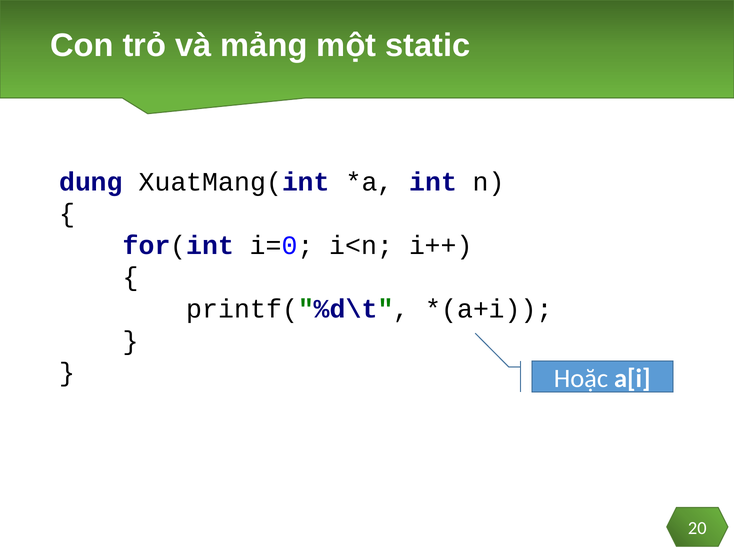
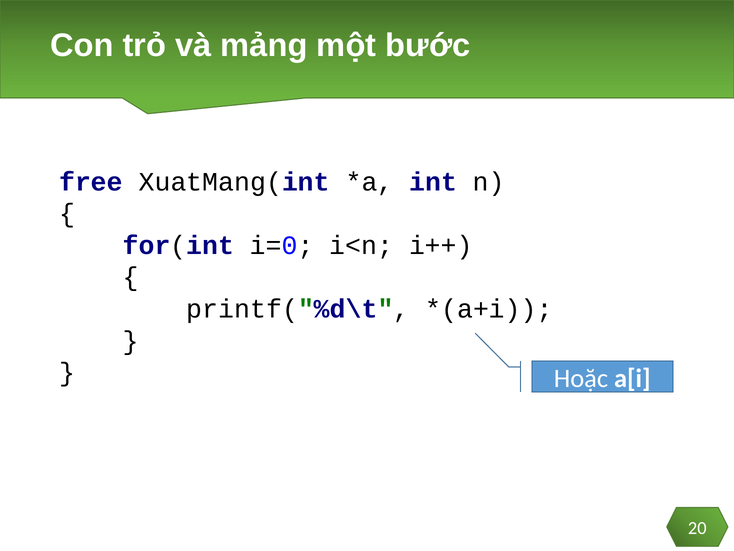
static: static -> bước
dung: dung -> free
